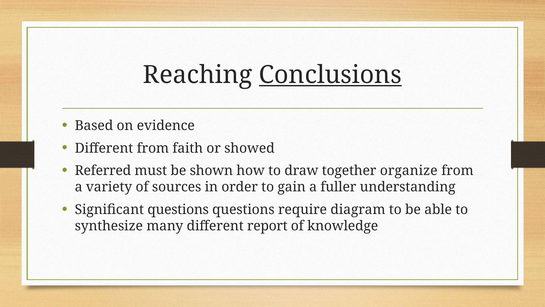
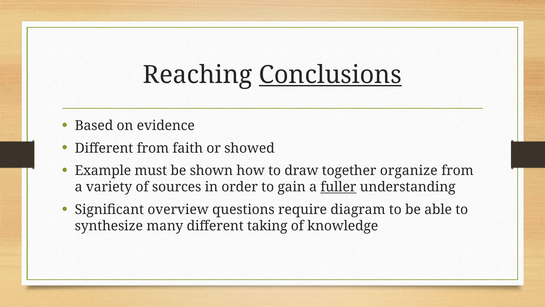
Referred: Referred -> Example
fuller underline: none -> present
Significant questions: questions -> overview
report: report -> taking
